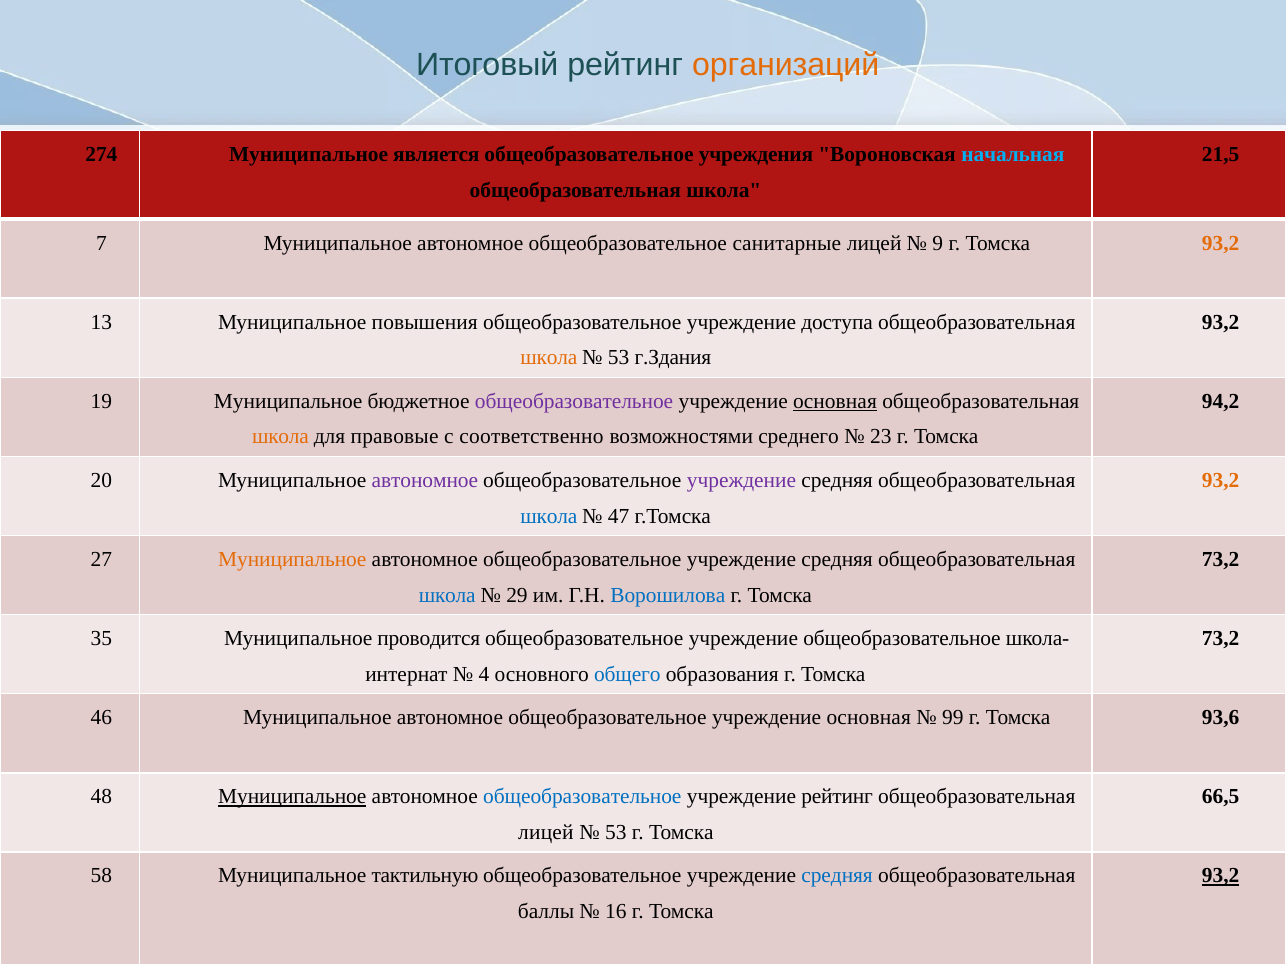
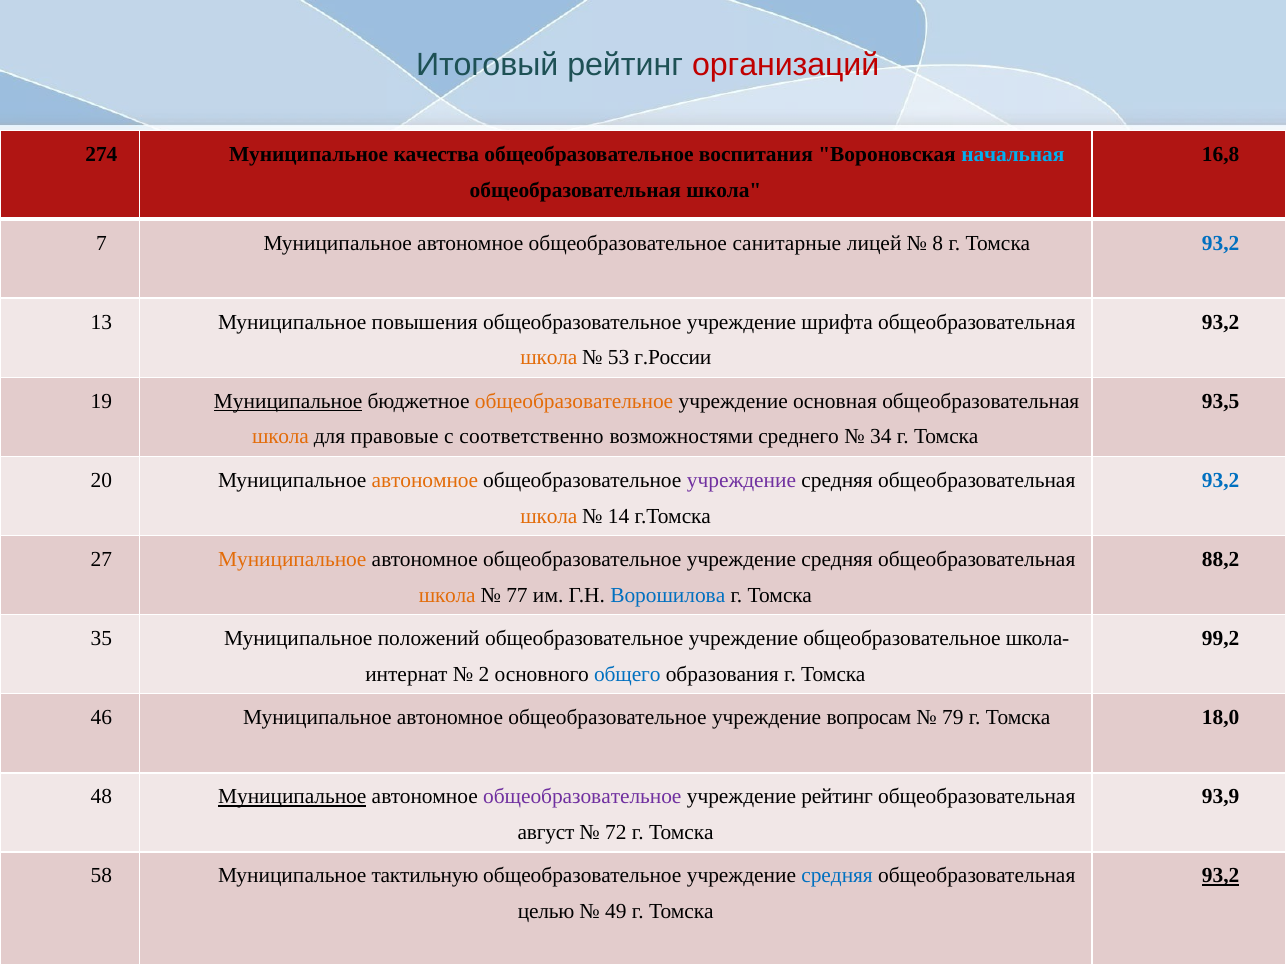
организаций colour: orange -> red
является: является -> качества
учреждения: учреждения -> воспитания
21,5: 21,5 -> 16,8
9: 9 -> 8
93,2 at (1221, 243) colour: orange -> blue
доступа: доступа -> шрифта
г.Здания: г.Здания -> г.России
Муниципальное at (288, 401) underline: none -> present
общеобразовательное at (574, 401) colour: purple -> orange
основная at (835, 401) underline: present -> none
94,2: 94,2 -> 93,5
23: 23 -> 34
автономное at (425, 481) colour: purple -> orange
93,2 at (1221, 481) colour: orange -> blue
школа at (549, 516) colour: blue -> orange
47: 47 -> 14
73,2 at (1221, 560): 73,2 -> 88,2
школа at (447, 595) colour: blue -> orange
29: 29 -> 77
проводится: проводится -> положений
73,2 at (1221, 639): 73,2 -> 99,2
4: 4 -> 2
автономное общеобразовательное учреждение основная: основная -> вопросам
99: 99 -> 79
93,6: 93,6 -> 18,0
общеобразовательное at (582, 797) colour: blue -> purple
66,5: 66,5 -> 93,9
лицей at (546, 833): лицей -> август
53 at (616, 833): 53 -> 72
баллы: баллы -> целью
16: 16 -> 49
